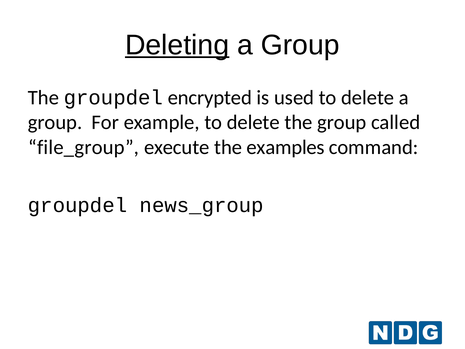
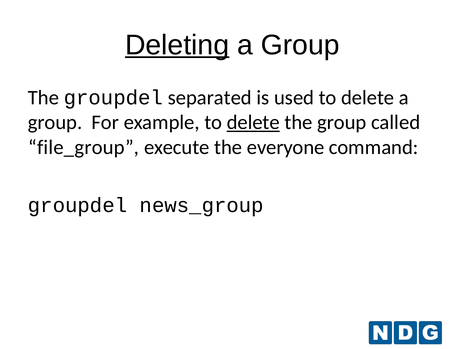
encrypted: encrypted -> separated
delete at (253, 122) underline: none -> present
examples: examples -> everyone
